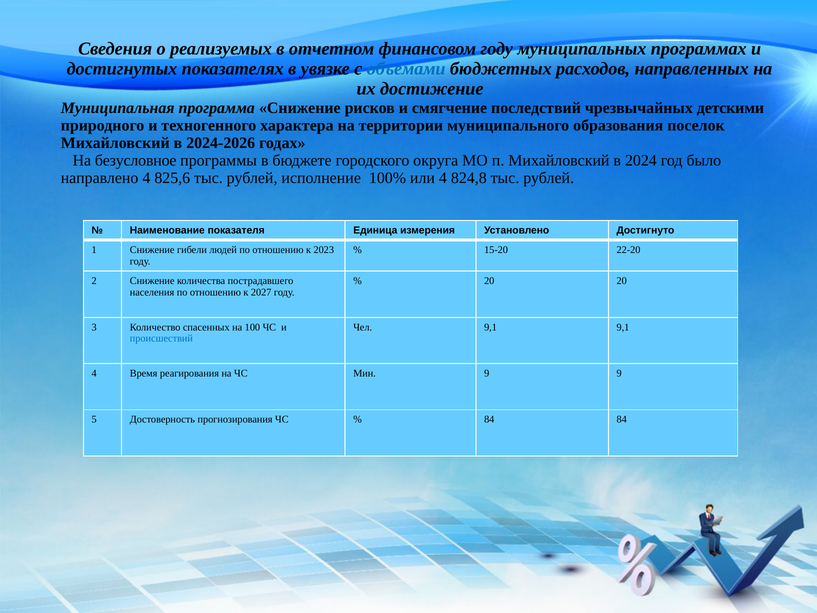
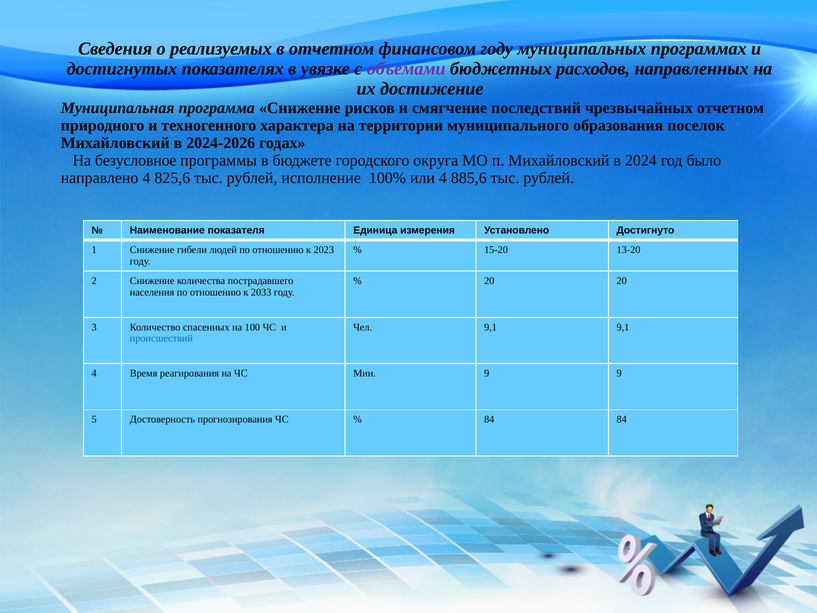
объемами colour: blue -> purple
чрезвычайных детскими: детскими -> отчетном
824,8: 824,8 -> 885,6
22-20: 22-20 -> 13-20
2027: 2027 -> 2033
